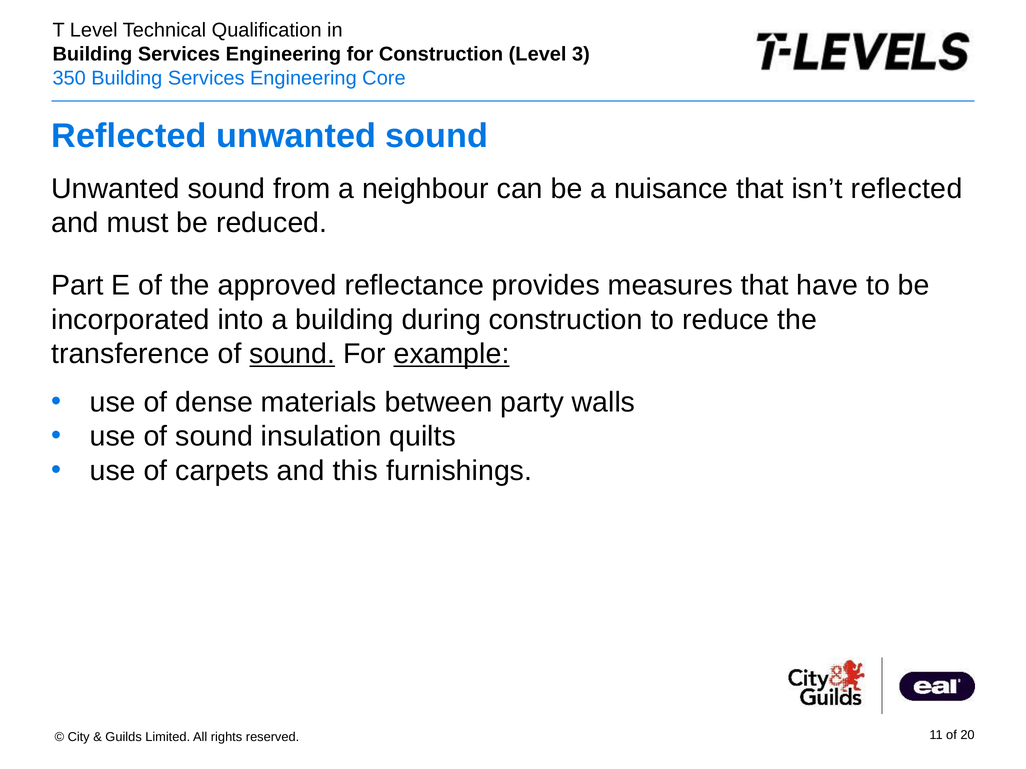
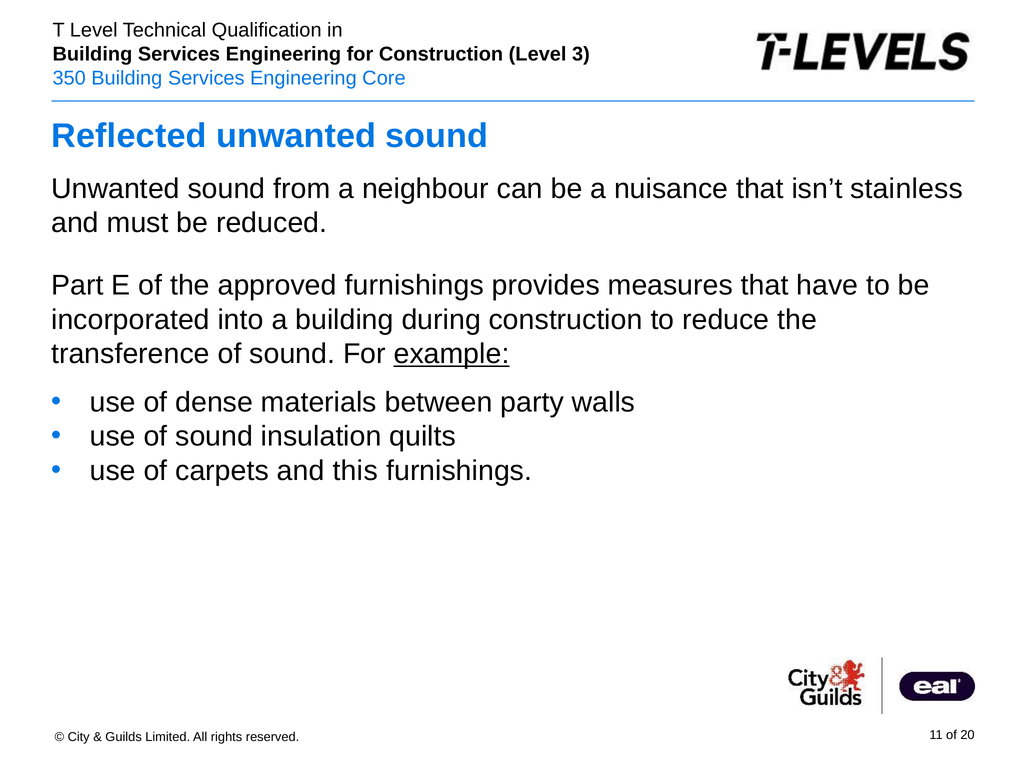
isn’t reflected: reflected -> stainless
approved reflectance: reflectance -> furnishings
sound at (292, 354) underline: present -> none
